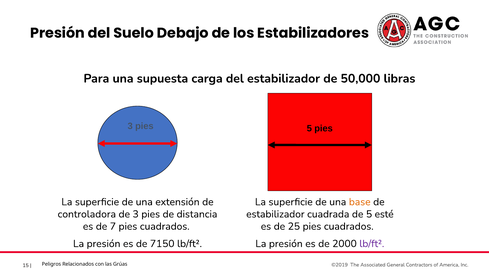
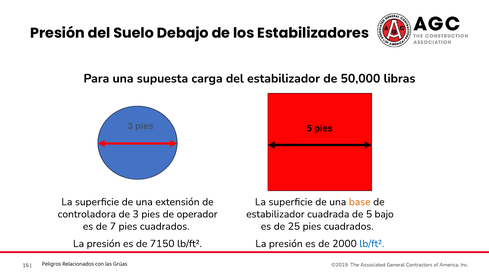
distancia: distancia -> operador
esté: esté -> bajo
lb/ft² at (372, 244) colour: purple -> blue
